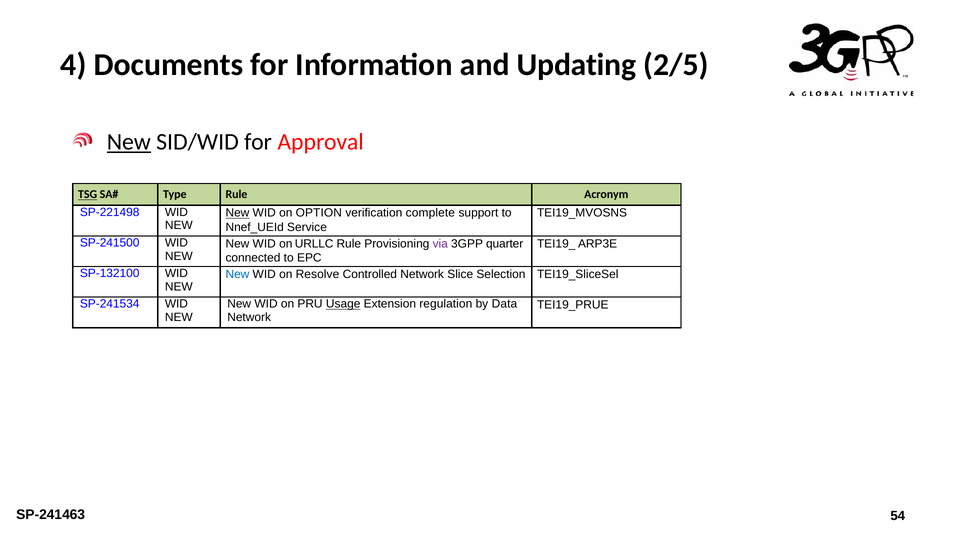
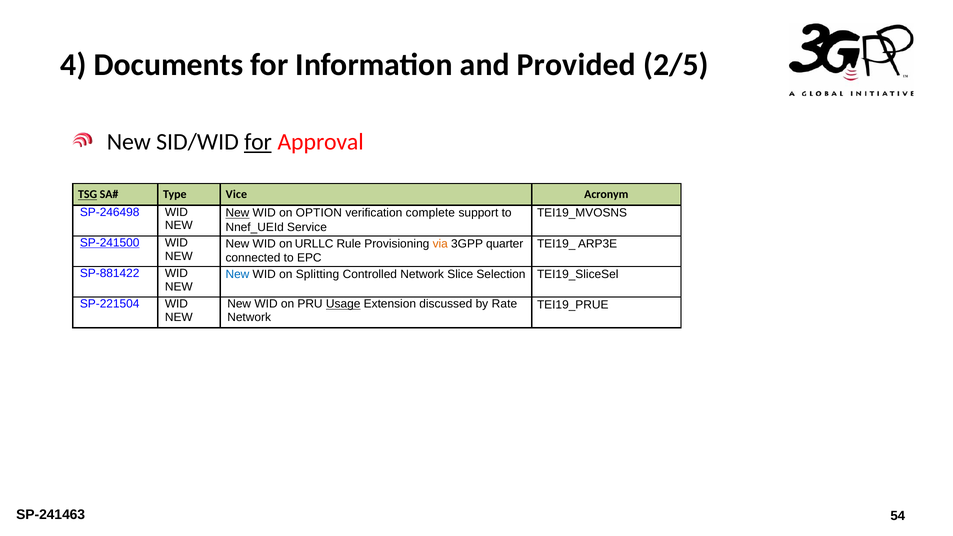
Updating: Updating -> Provided
New at (129, 142) underline: present -> none
for at (258, 142) underline: none -> present
Type Rule: Rule -> Vice
SP-221498: SP-221498 -> SP-246498
SP-241500 underline: none -> present
via colour: purple -> orange
SP-132100: SP-132100 -> SP-881422
Resolve: Resolve -> Splitting
SP-241534: SP-241534 -> SP-221504
regulation: regulation -> discussed
Data: Data -> Rate
